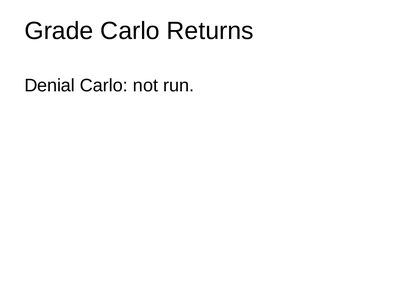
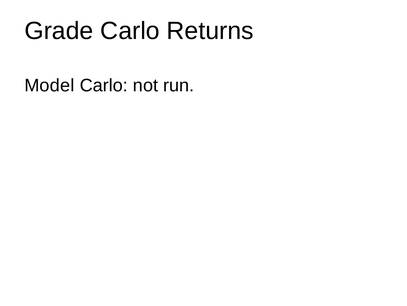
Denial: Denial -> Model
